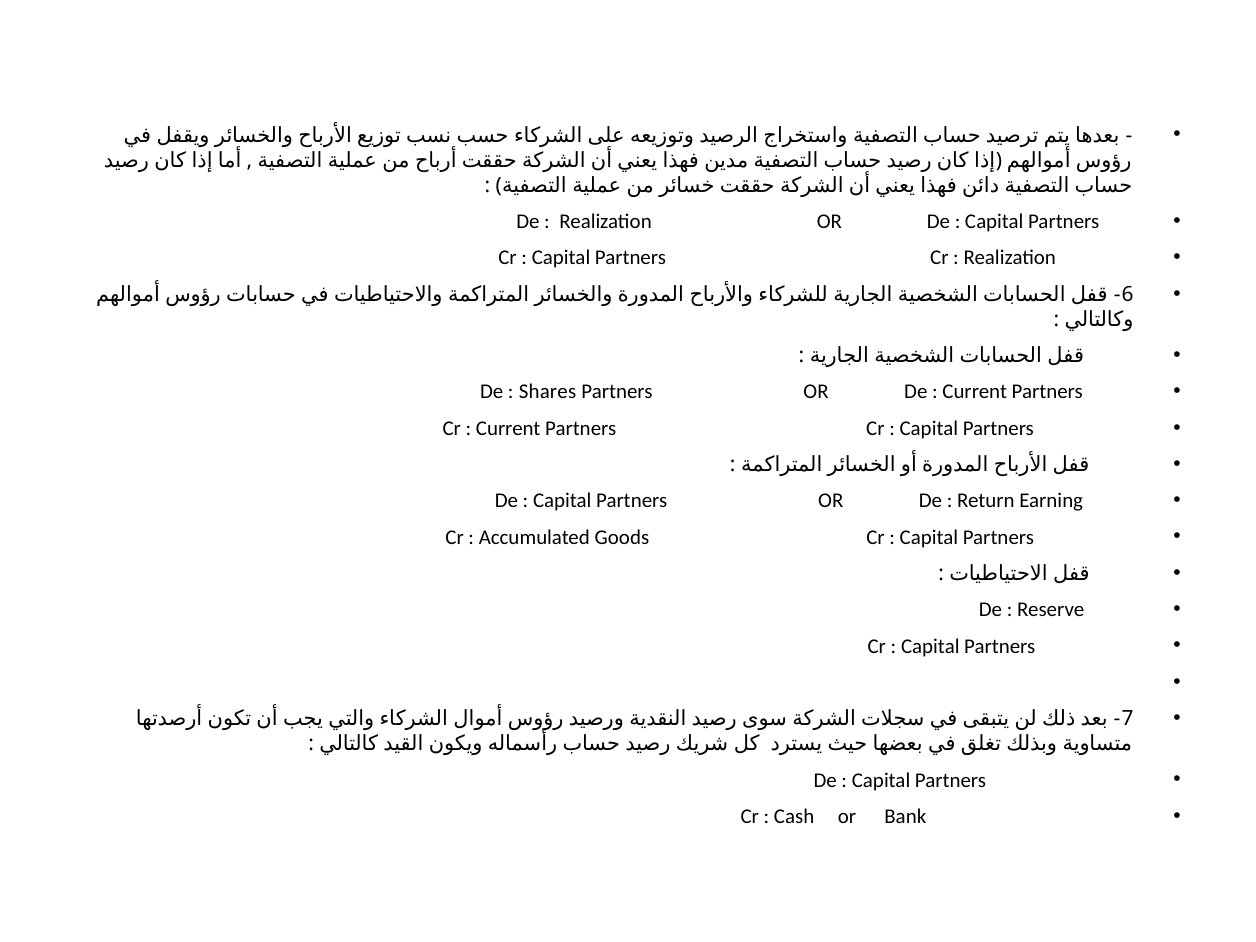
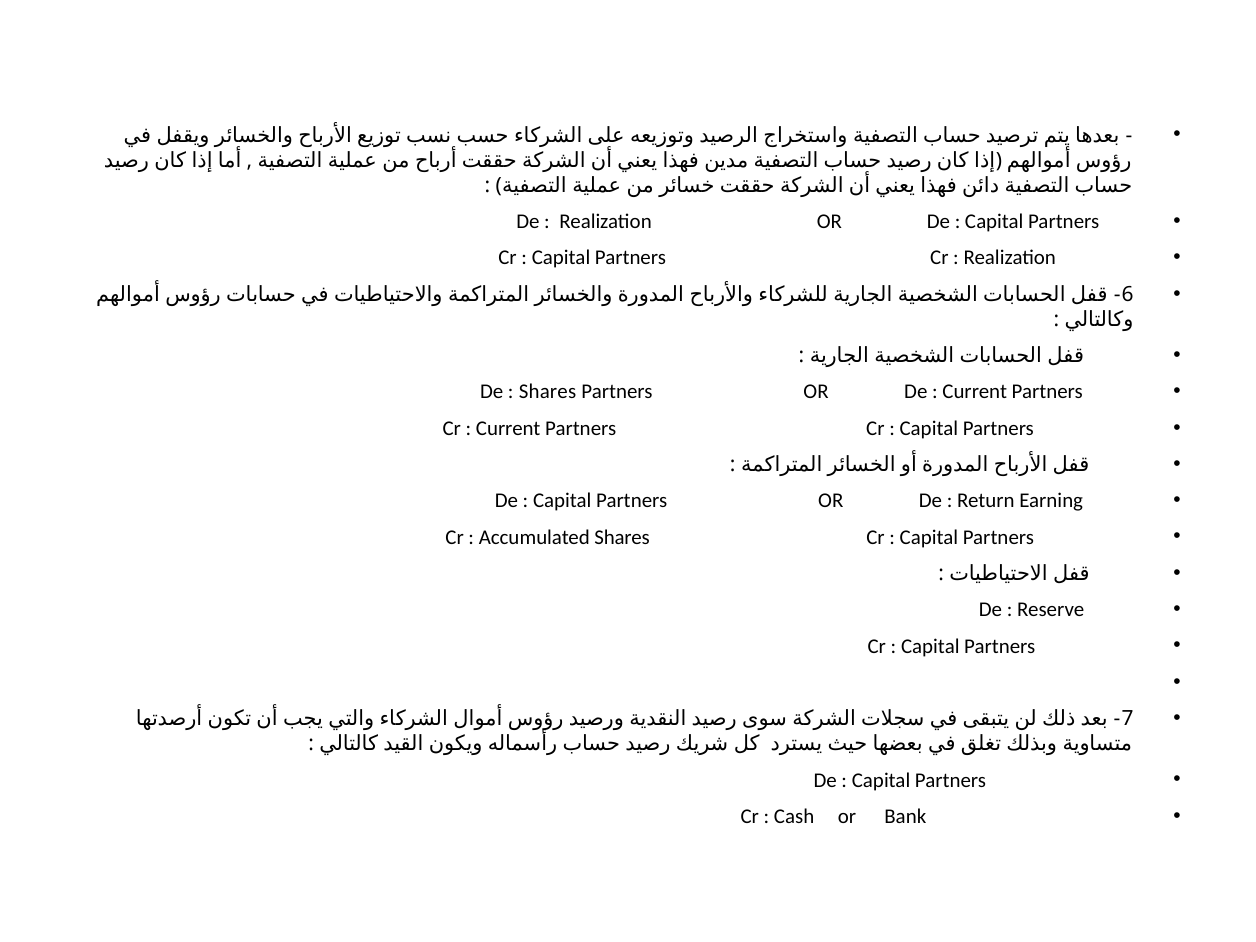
Accumulated Goods: Goods -> Shares
